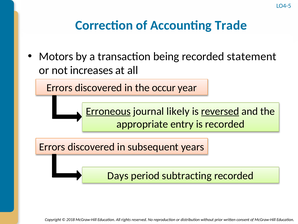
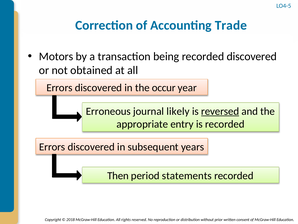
recorded statement: statement -> discovered
increases: increases -> obtained
Erroneous underline: present -> none
Days: Days -> Then
subtracting: subtracting -> statements
